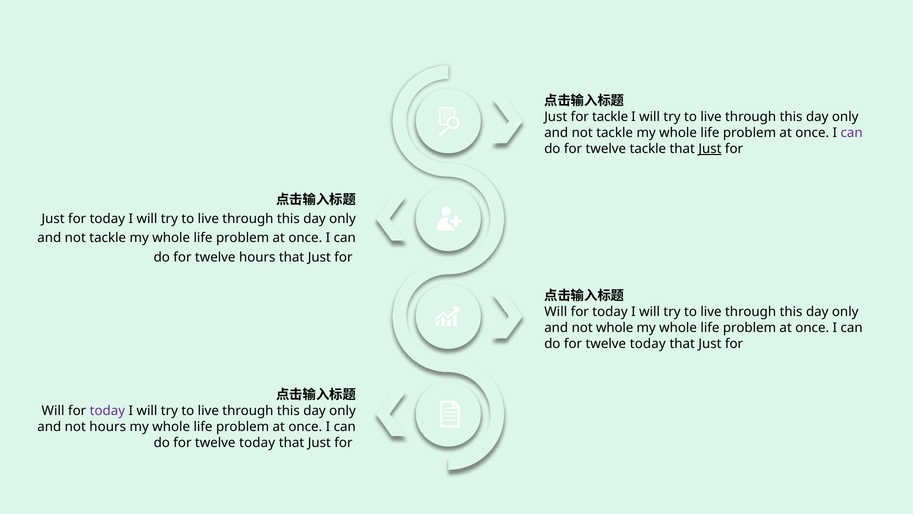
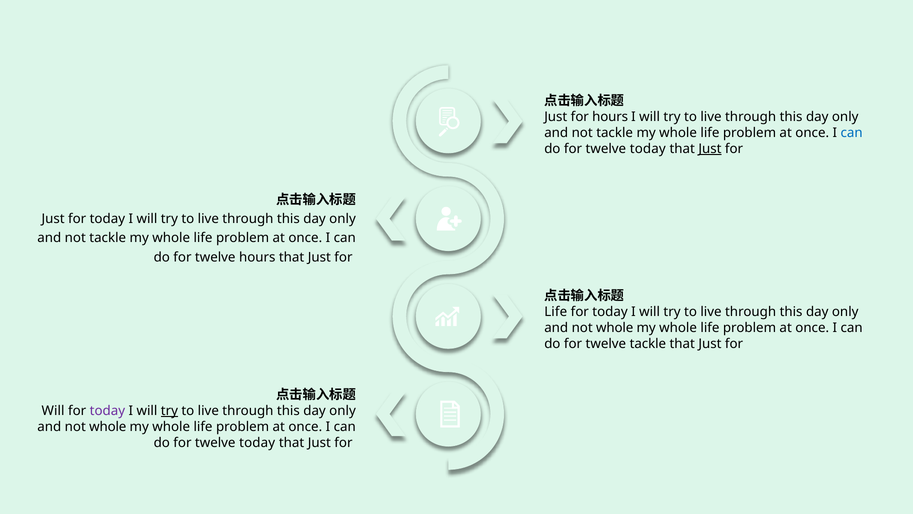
for tackle: tackle -> hours
can at (852, 133) colour: purple -> blue
tackle at (648, 149): tackle -> today
Will at (556, 312): Will -> Life
today at (648, 344): today -> tackle
try at (169, 410) underline: none -> present
hours at (108, 426): hours -> whole
